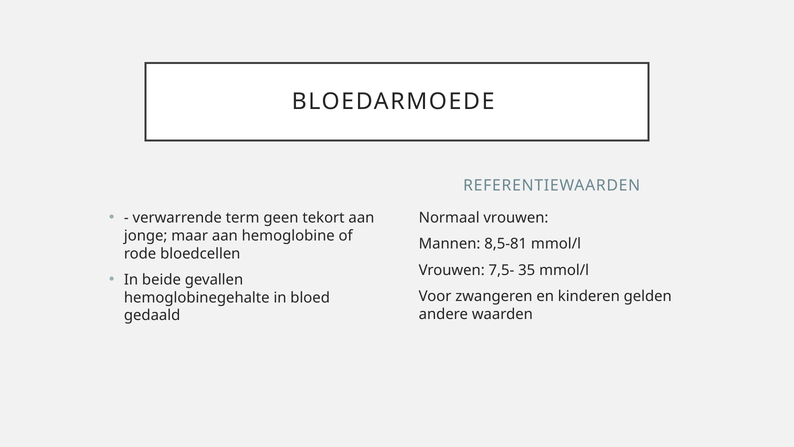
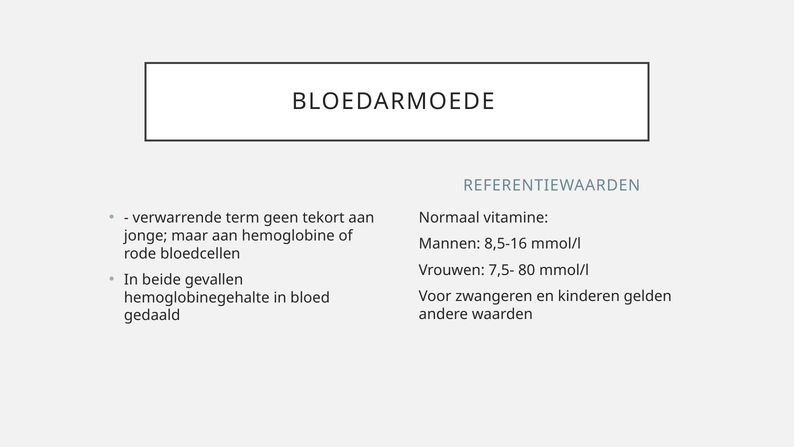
Normaal vrouwen: vrouwen -> vitamine
8,5-81: 8,5-81 -> 8,5-16
35: 35 -> 80
